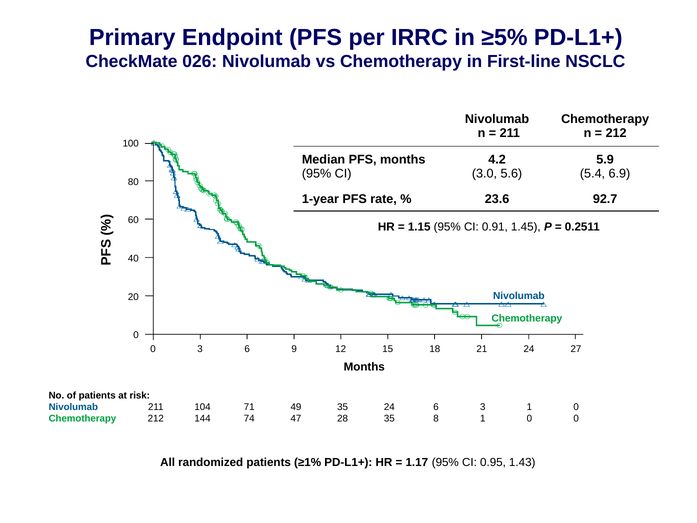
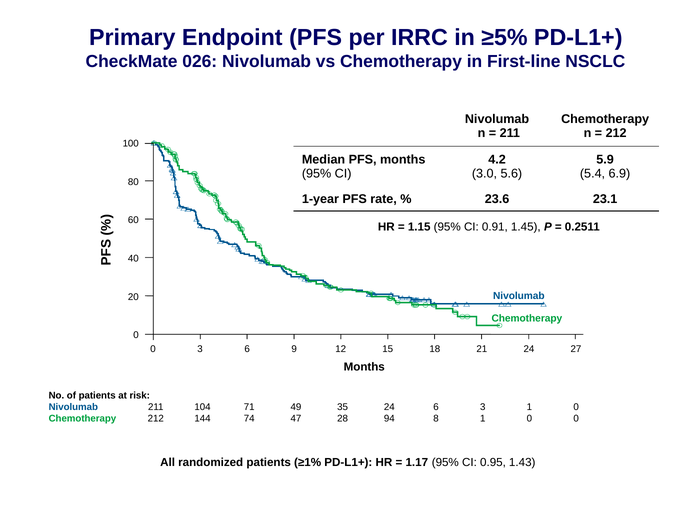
92.7: 92.7 -> 23.1
28 35: 35 -> 94
